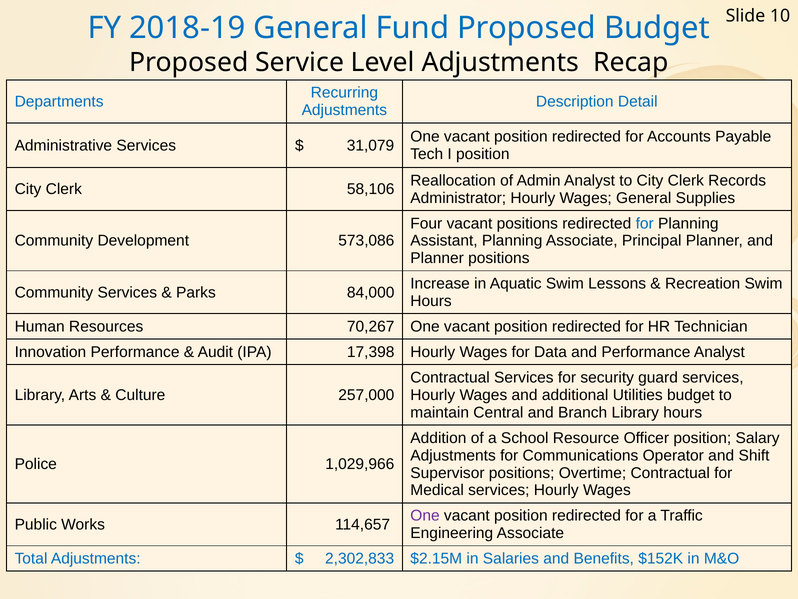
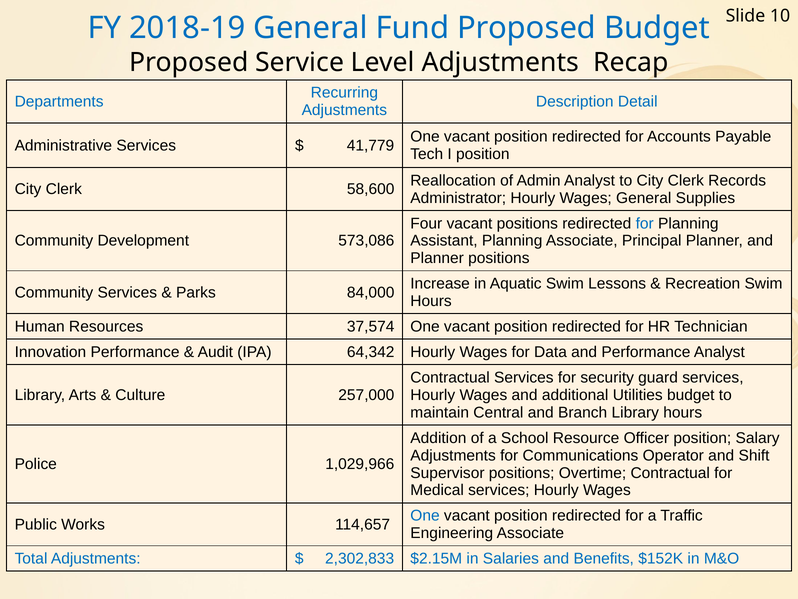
31,079: 31,079 -> 41,779
58,106: 58,106 -> 58,600
70,267: 70,267 -> 37,574
17,398: 17,398 -> 64,342
One at (425, 515) colour: purple -> blue
